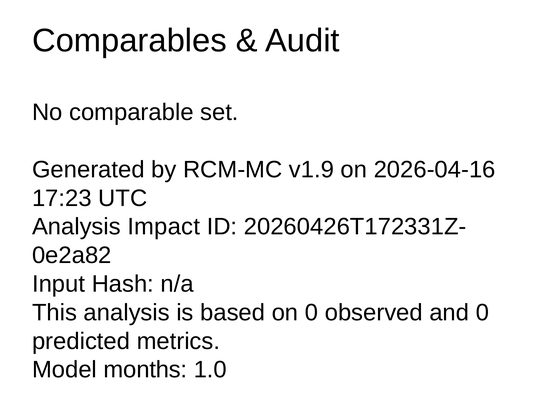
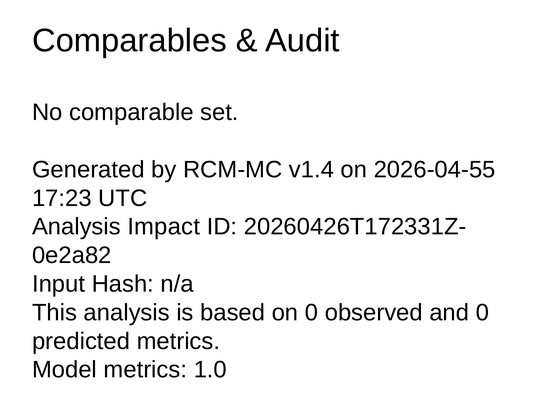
v1.9: v1.9 -> v1.4
2026-04-16: 2026-04-16 -> 2026-04-55
Model months: months -> metrics
